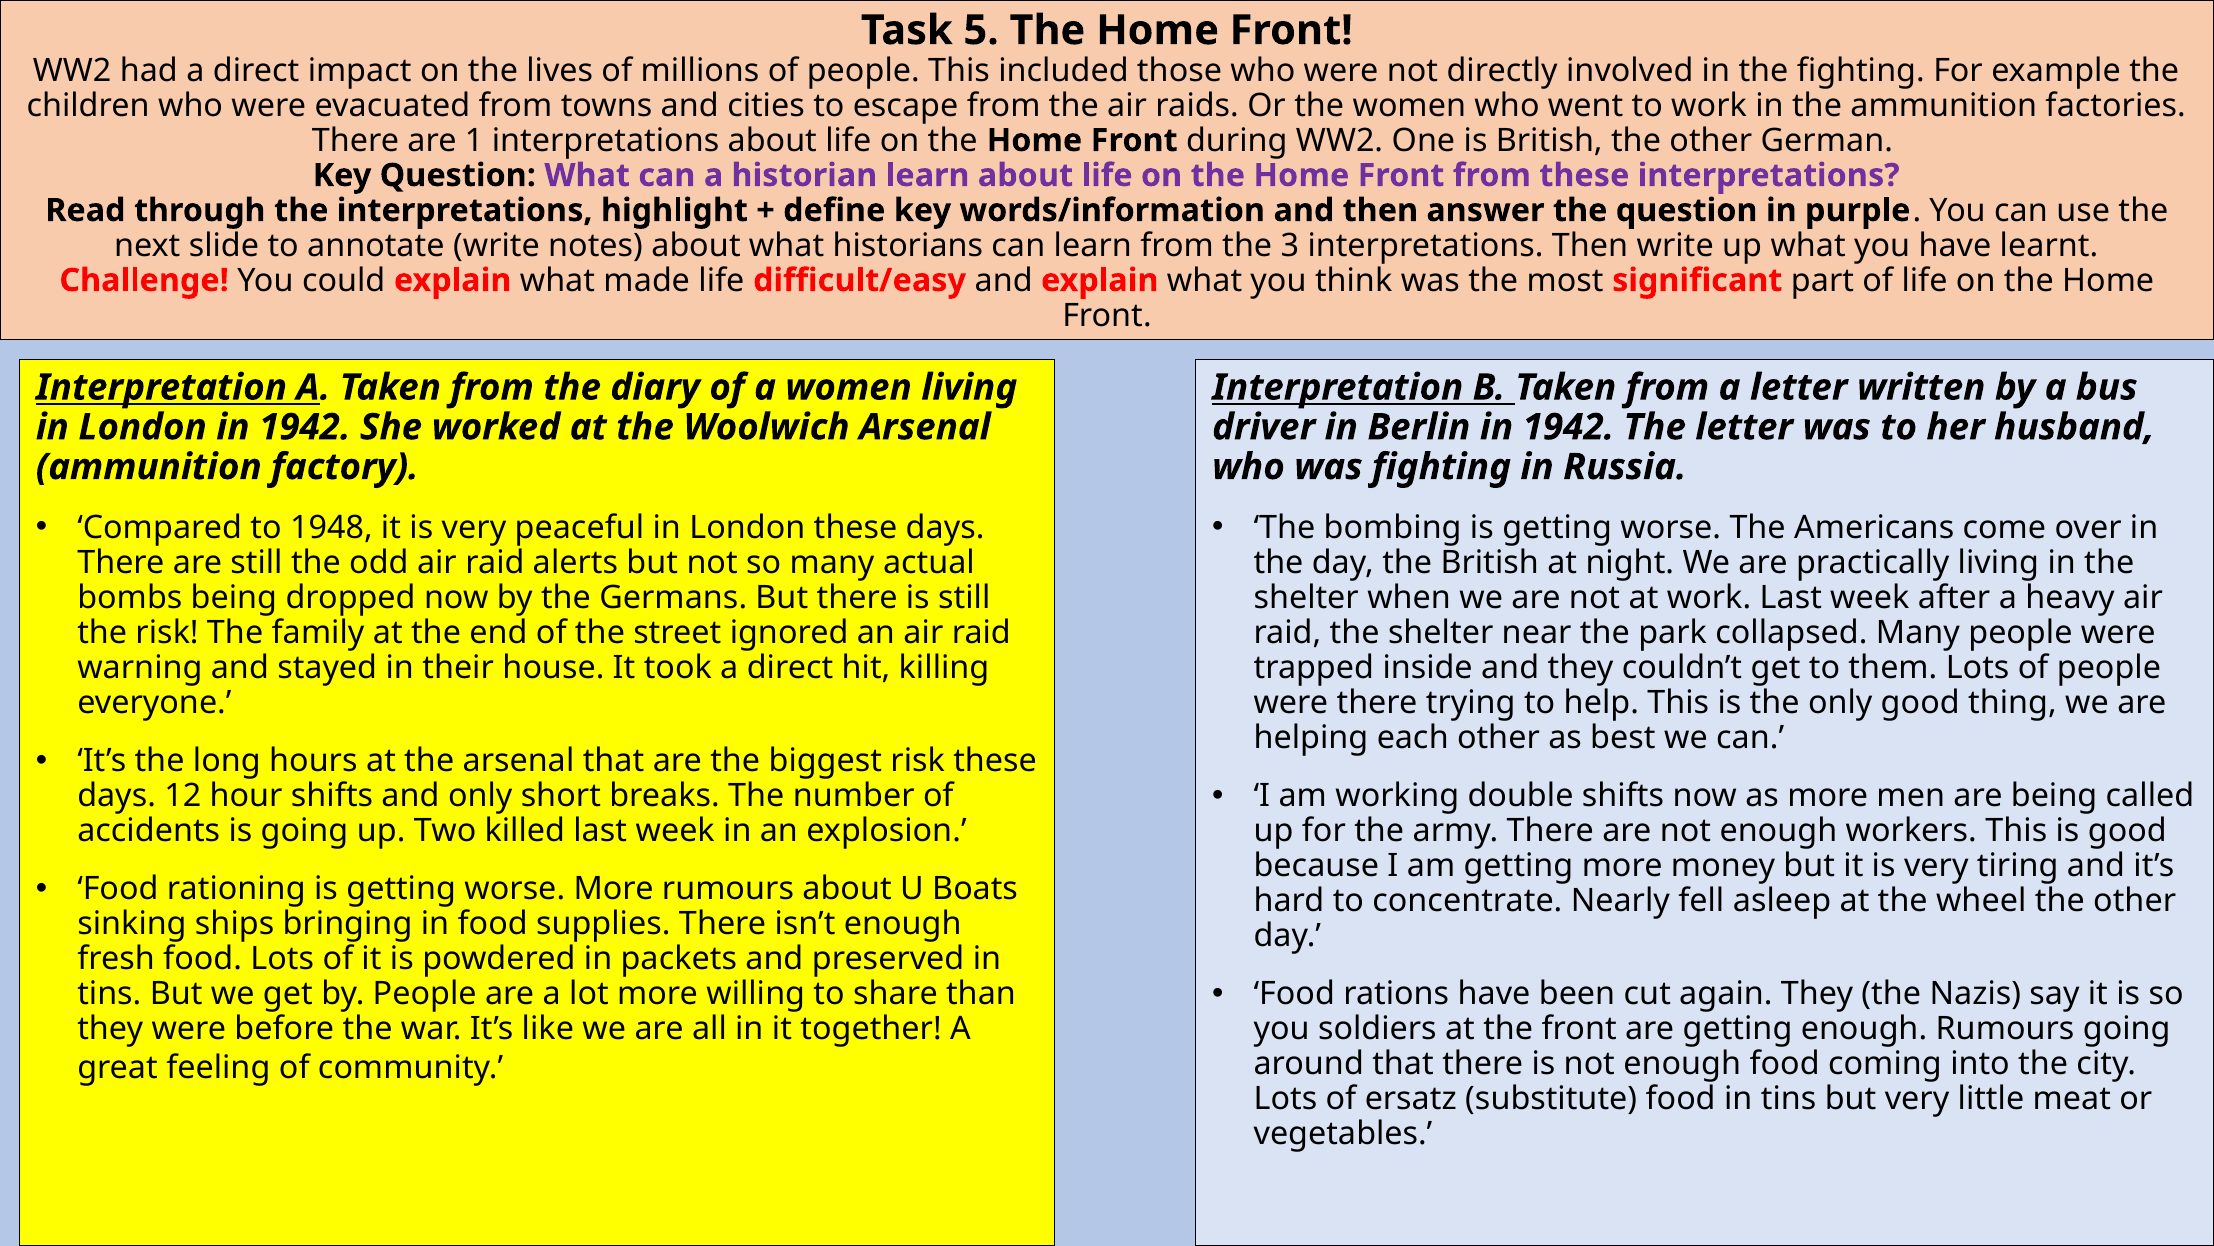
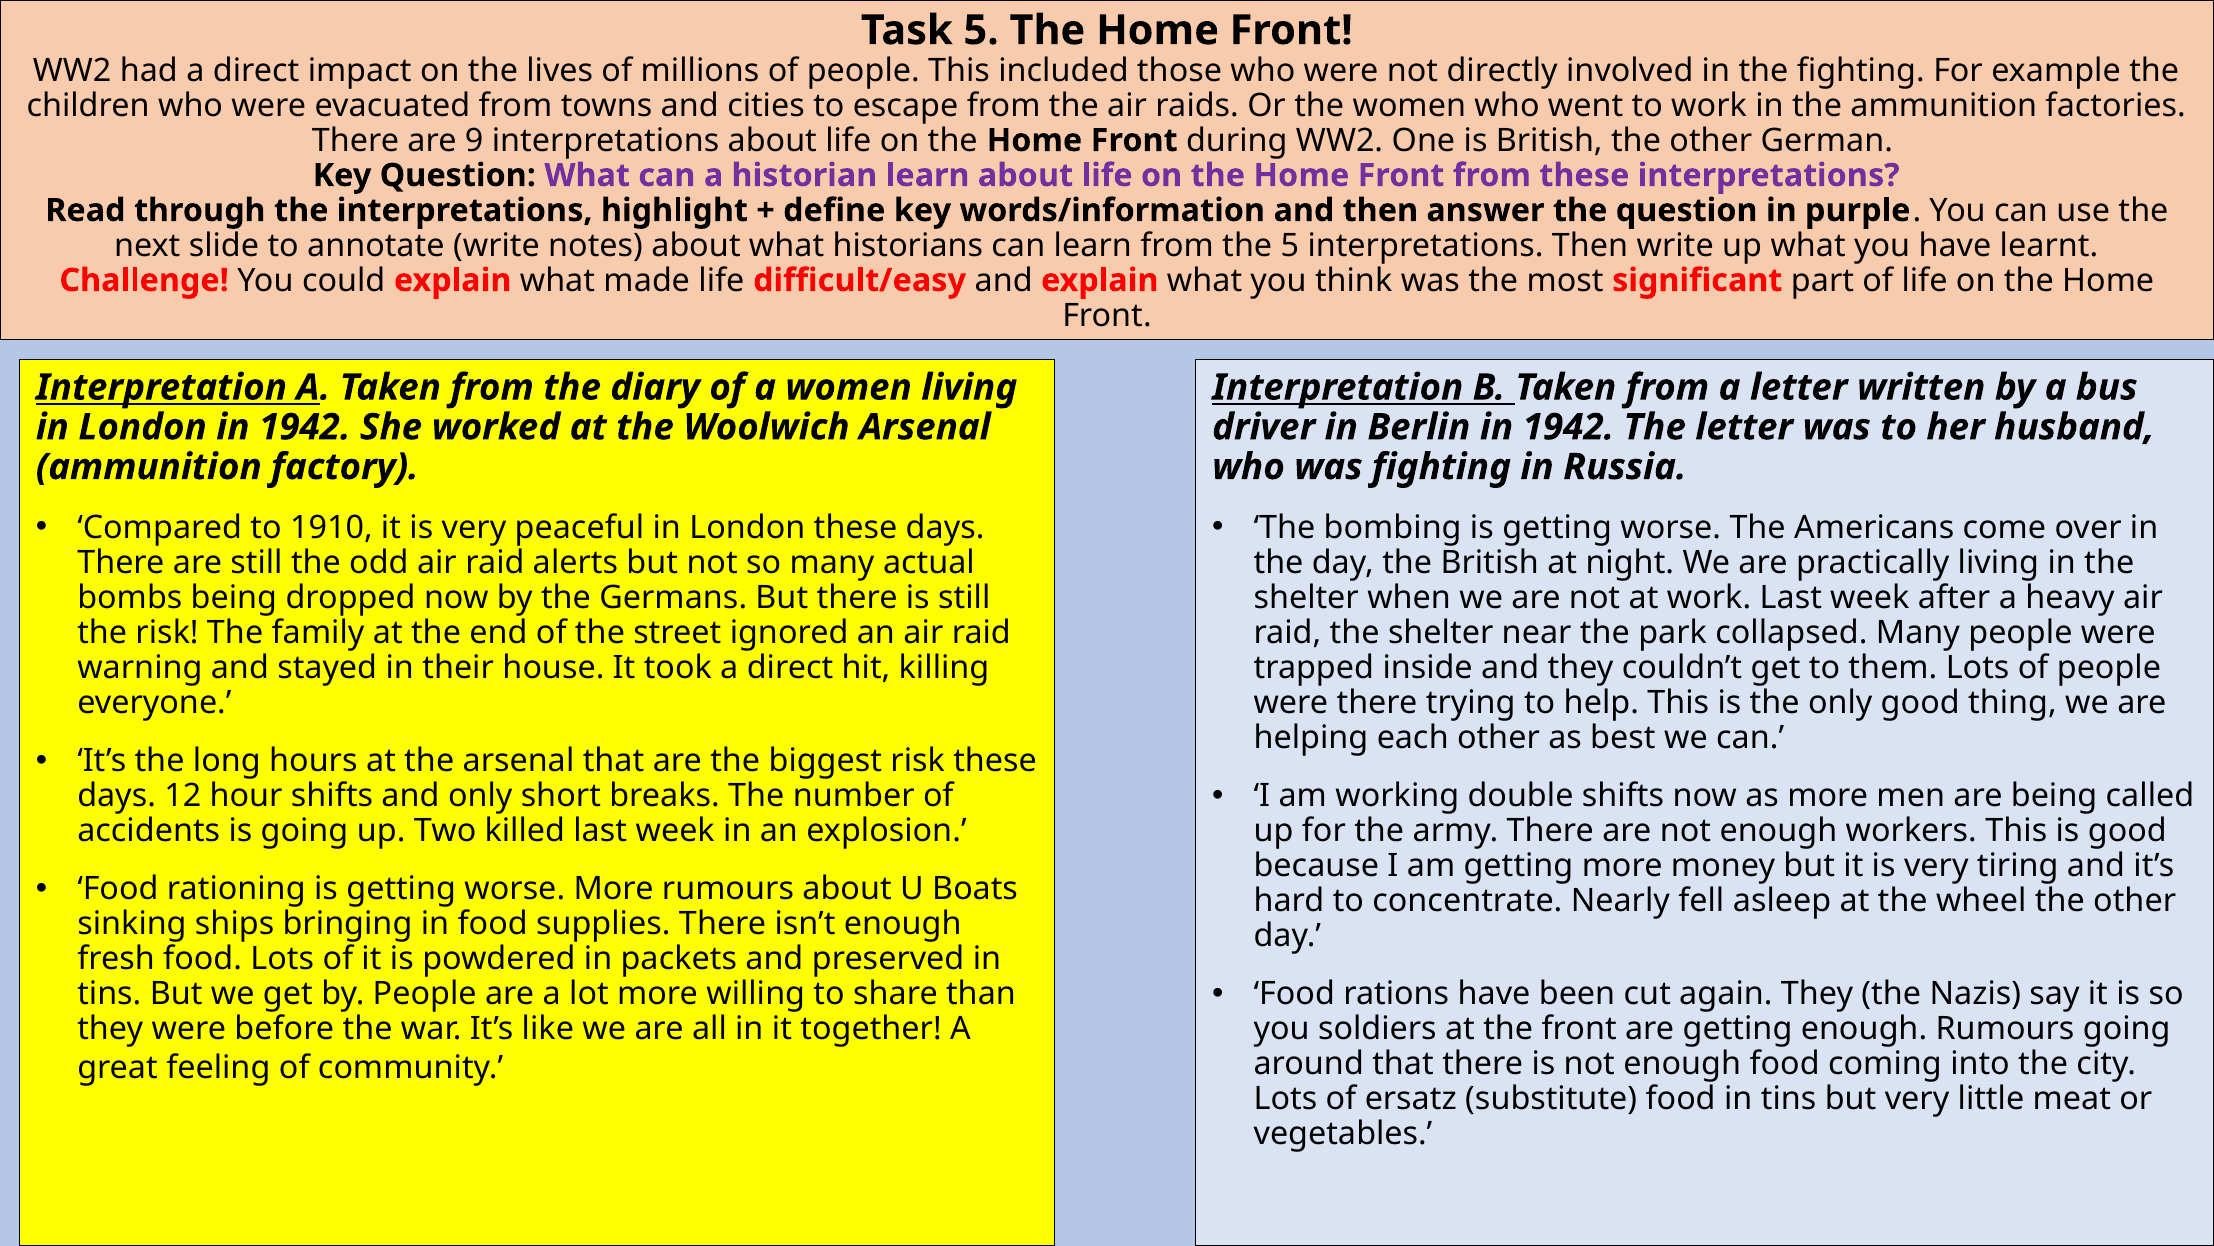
1: 1 -> 9
the 3: 3 -> 5
1948: 1948 -> 1910
